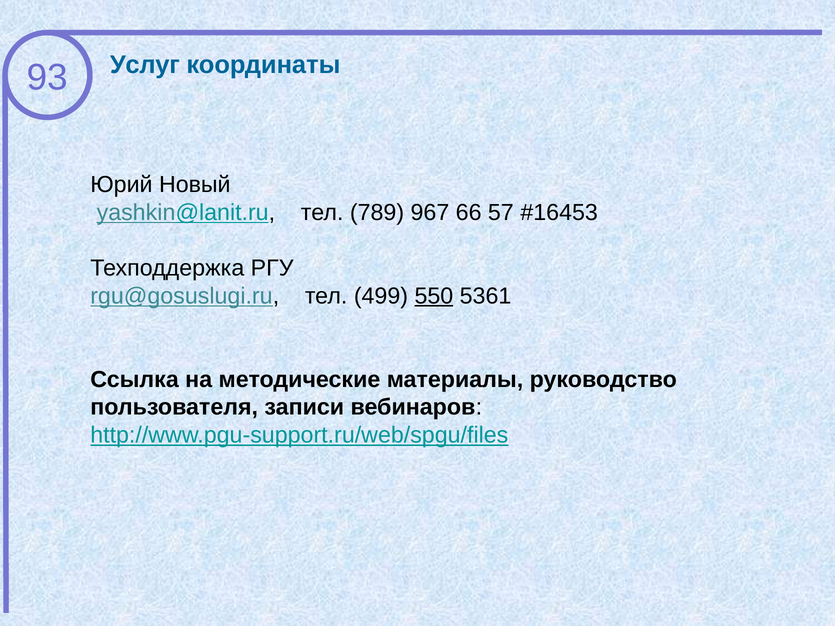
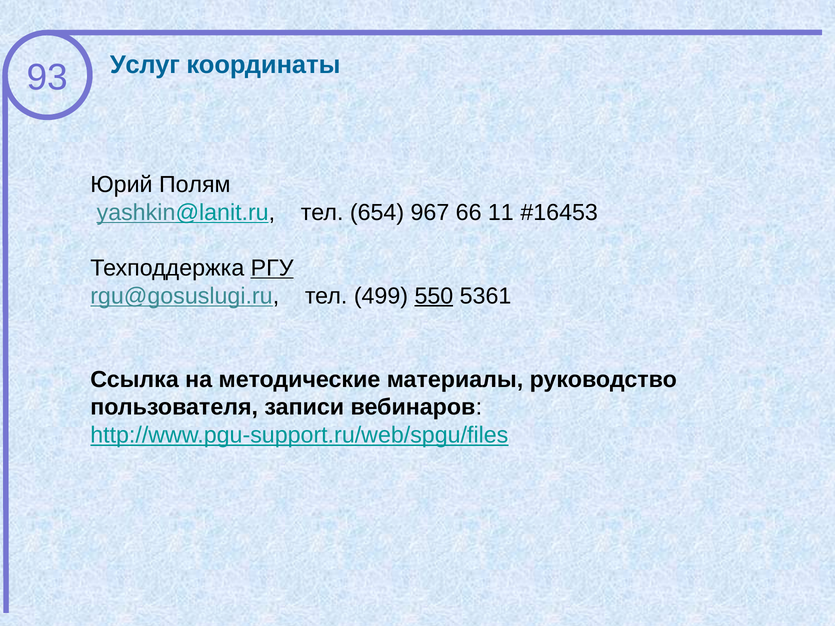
Новый: Новый -> Полям
789: 789 -> 654
57: 57 -> 11
РГУ underline: none -> present
